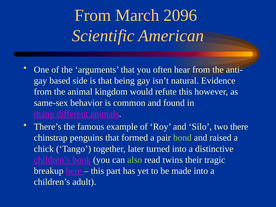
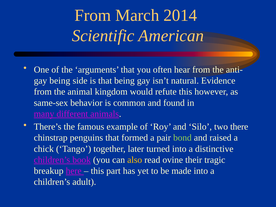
2096: 2096 -> 2014
gay based: based -> being
also colour: light green -> yellow
twins: twins -> ovine
